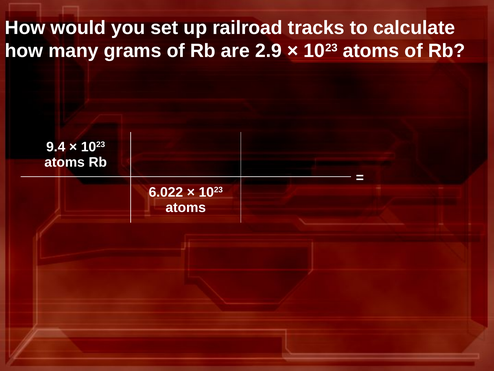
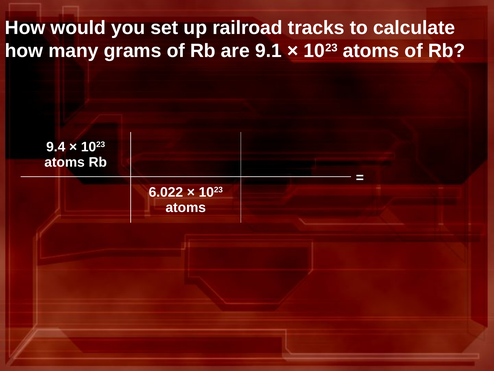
2.9: 2.9 -> 9.1
